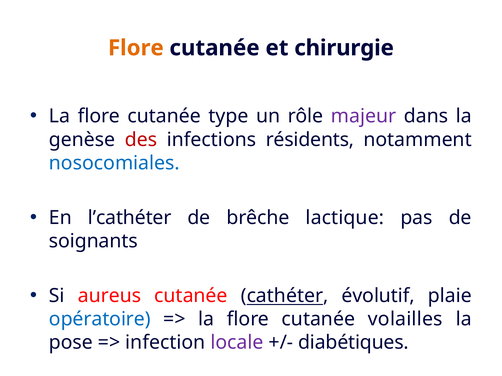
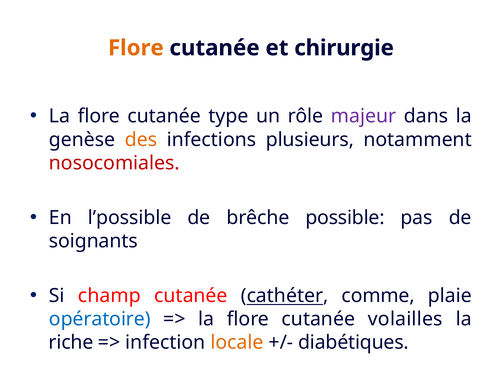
des colour: red -> orange
résidents: résidents -> plusieurs
nosocomiales colour: blue -> red
l’cathéter: l’cathéter -> l’possible
lactique: lactique -> possible
aureus: aureus -> champ
évolutif: évolutif -> comme
pose: pose -> riche
locale colour: purple -> orange
